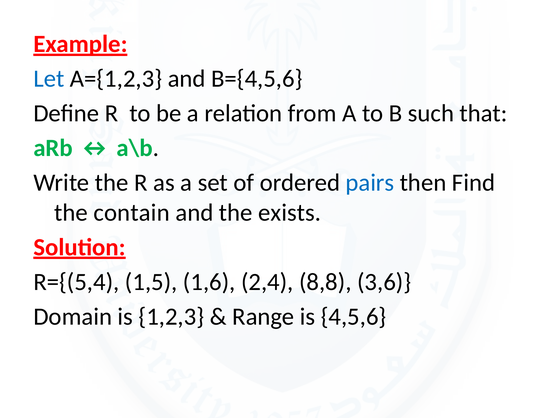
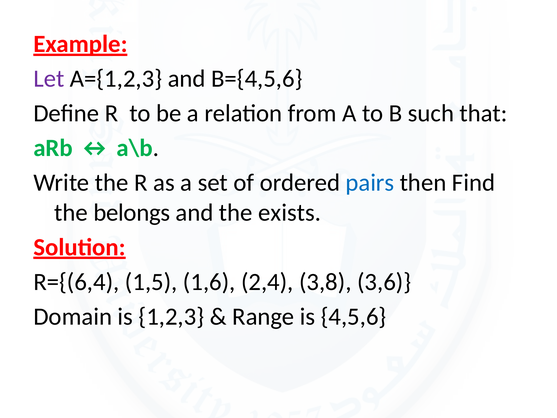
Let colour: blue -> purple
contain: contain -> belongs
R={(5,4: R={(5,4 -> R={(6,4
8,8: 8,8 -> 3,8
